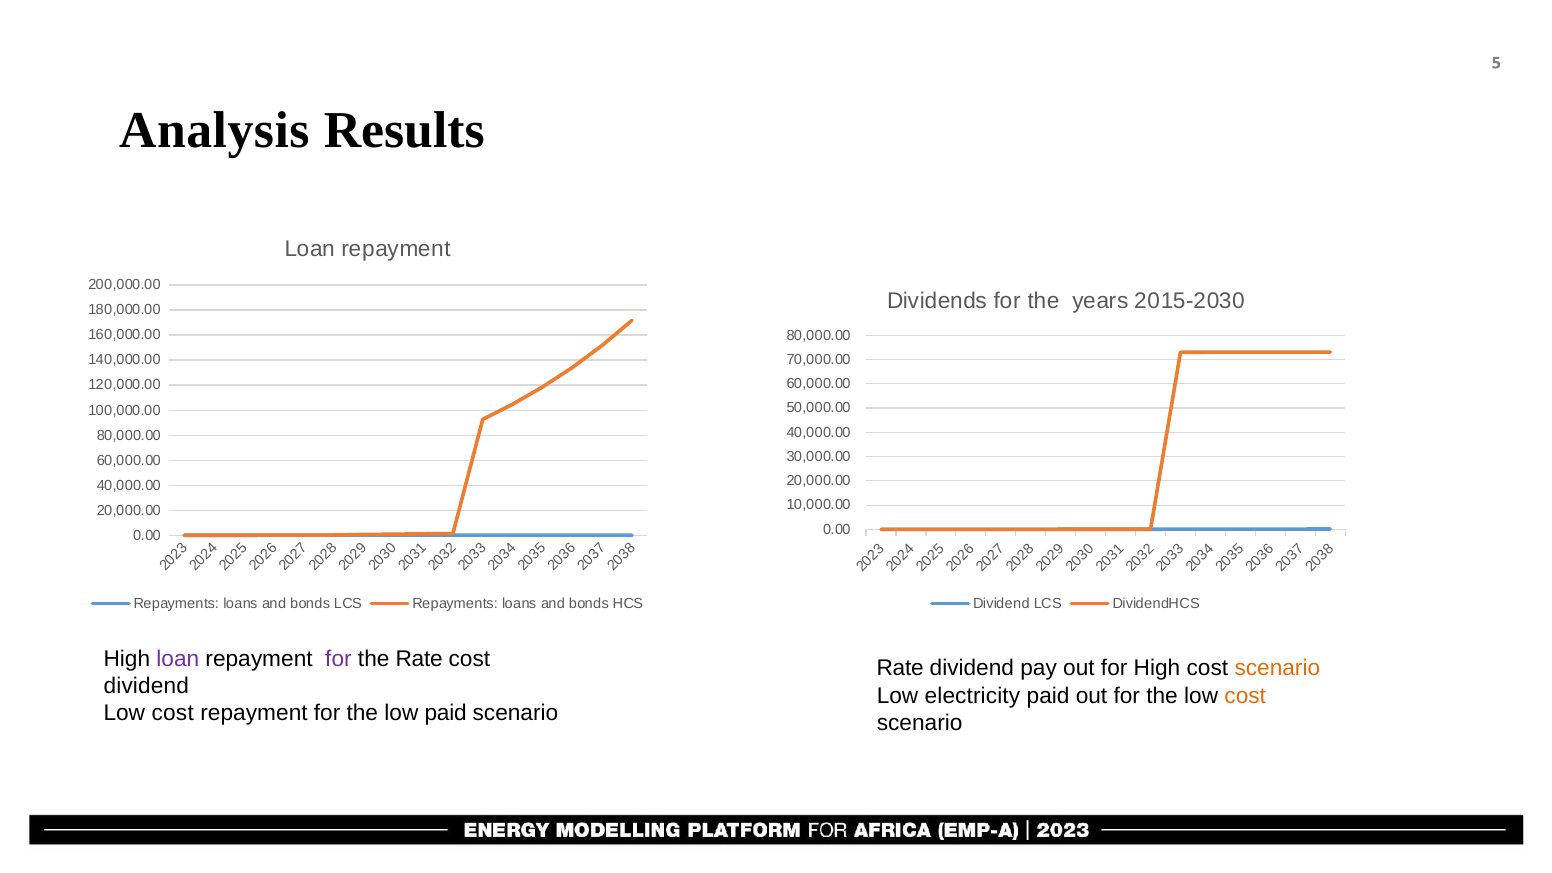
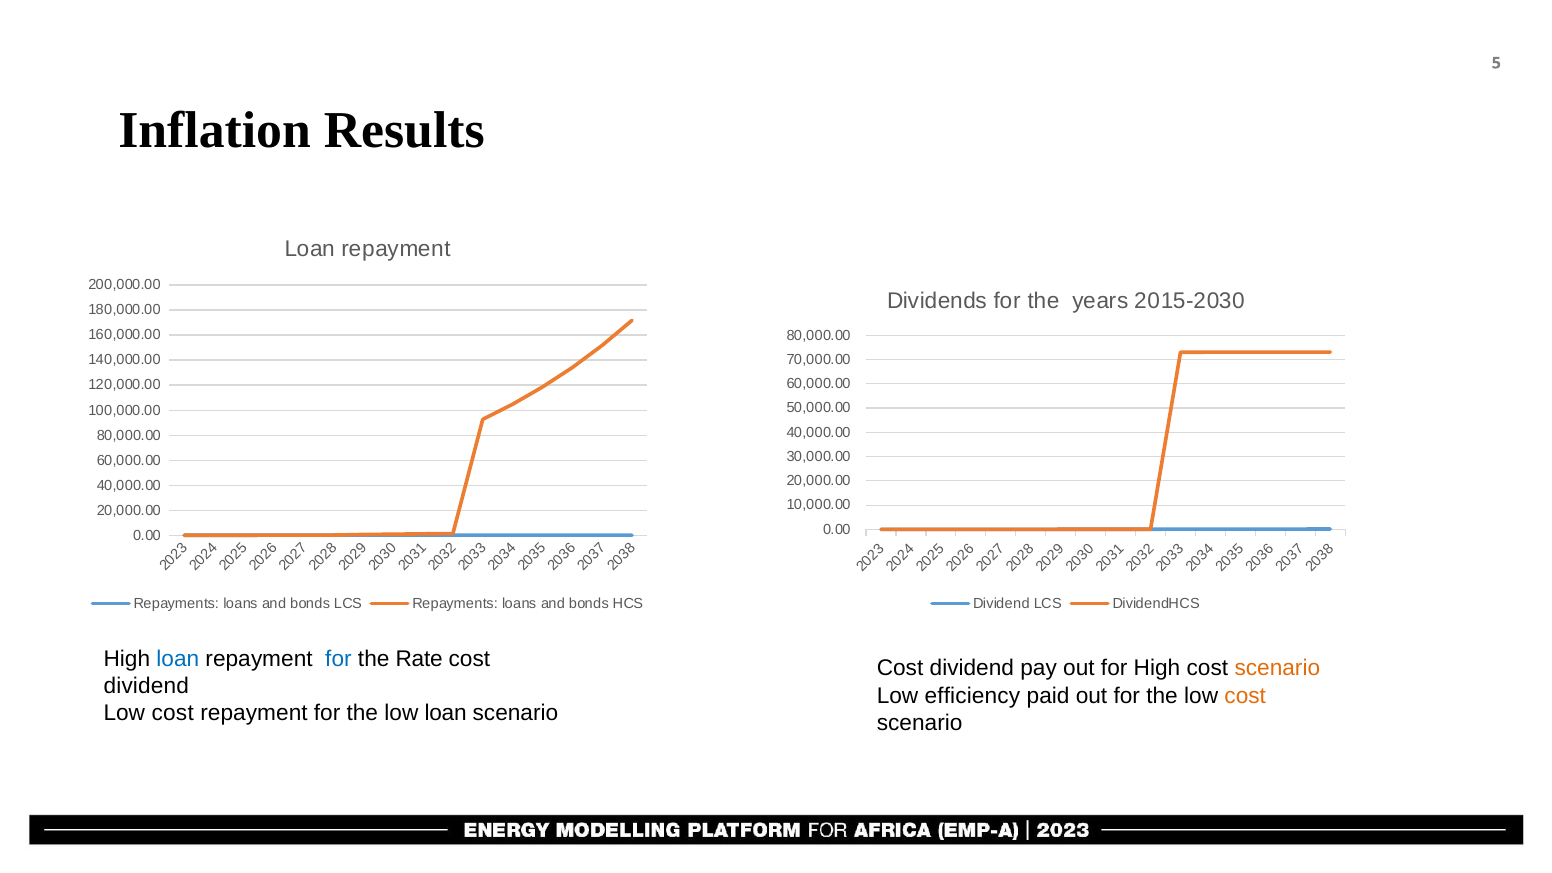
Analysis: Analysis -> Inflation
loan at (178, 659) colour: purple -> blue
for at (338, 659) colour: purple -> blue
Rate at (900, 668): Rate -> Cost
electricity: electricity -> efficiency
low paid: paid -> loan
